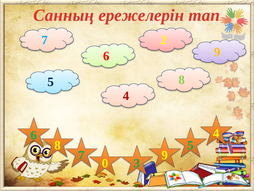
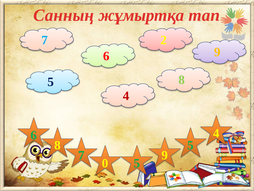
ережелерін: ережелерін -> жұмыртқа
0 3: 3 -> 5
